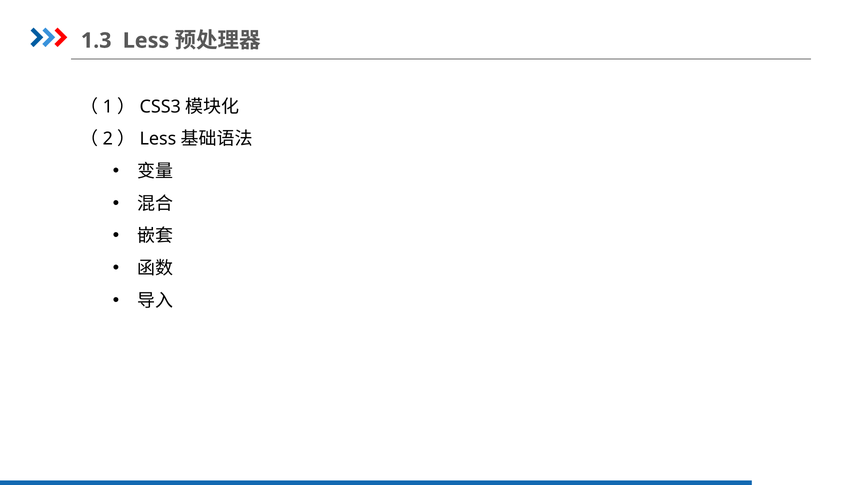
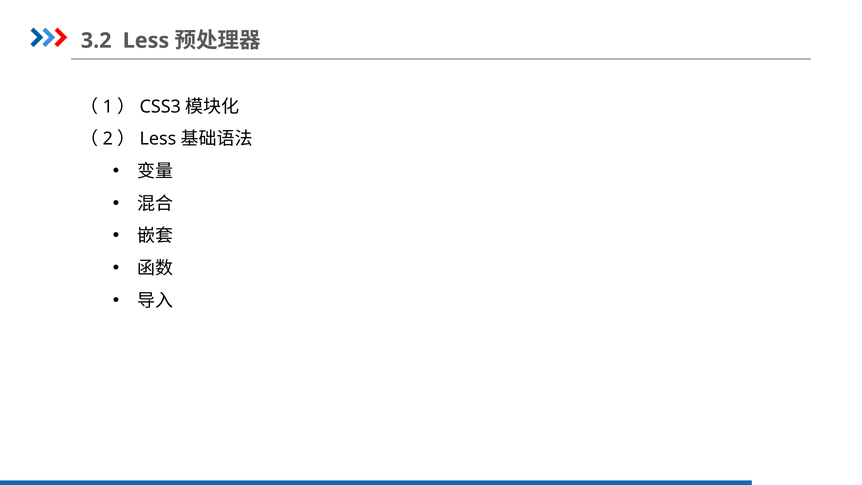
1.3: 1.3 -> 3.2
